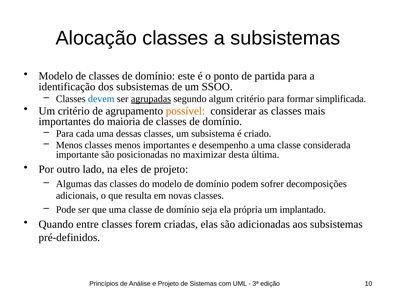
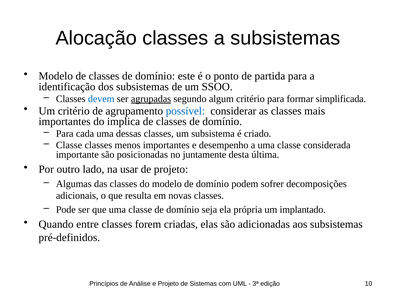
possível colour: orange -> blue
maioria: maioria -> implica
Menos at (69, 145): Menos -> Classe
maximizar: maximizar -> juntamente
eles: eles -> usar
